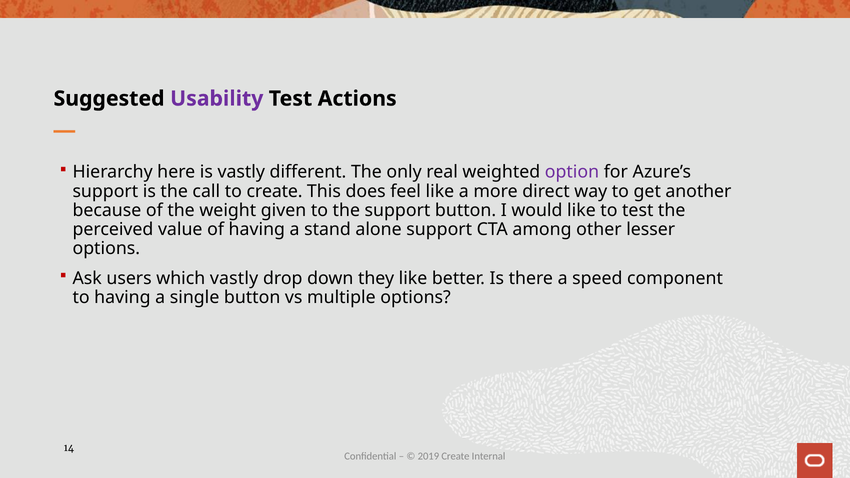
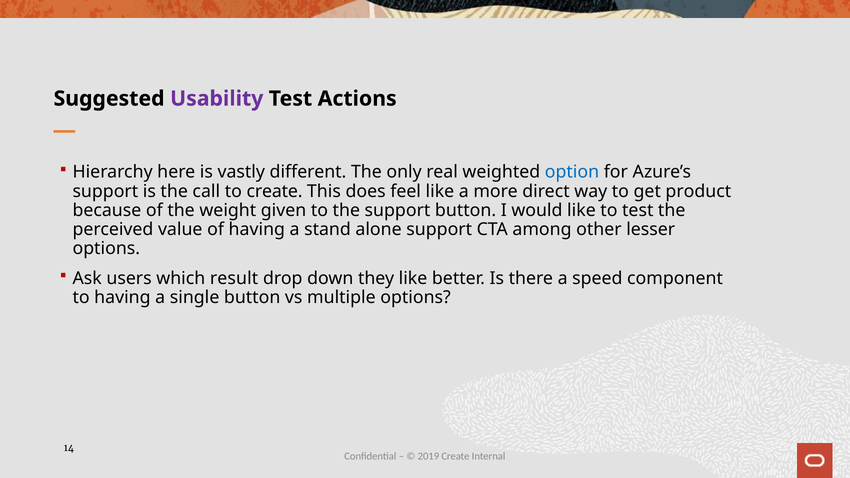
option colour: purple -> blue
another: another -> product
which vastly: vastly -> result
